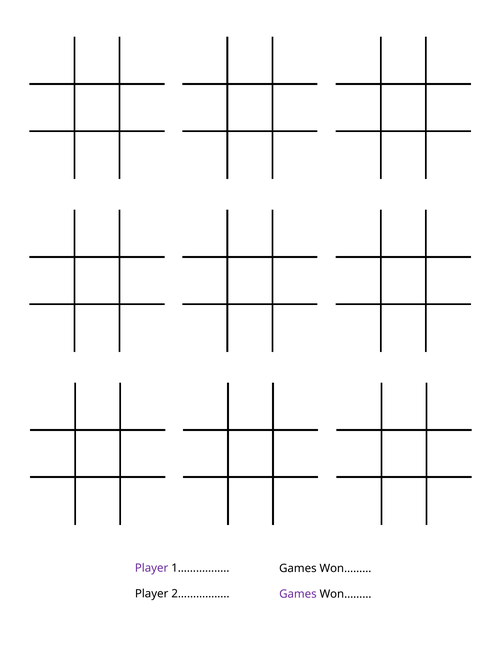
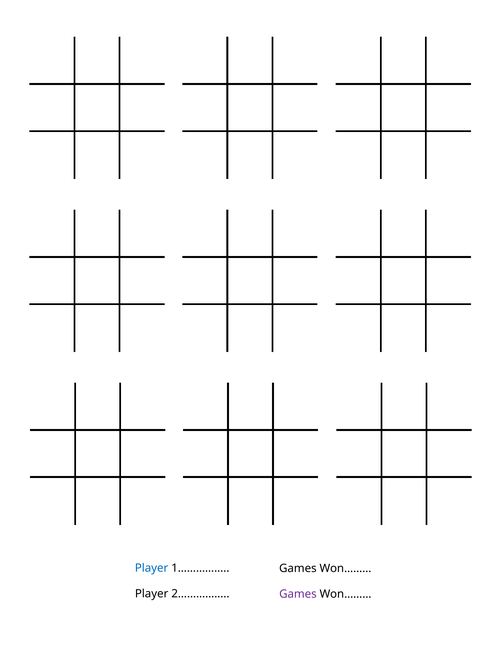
Player at (152, 567) colour: purple -> blue
